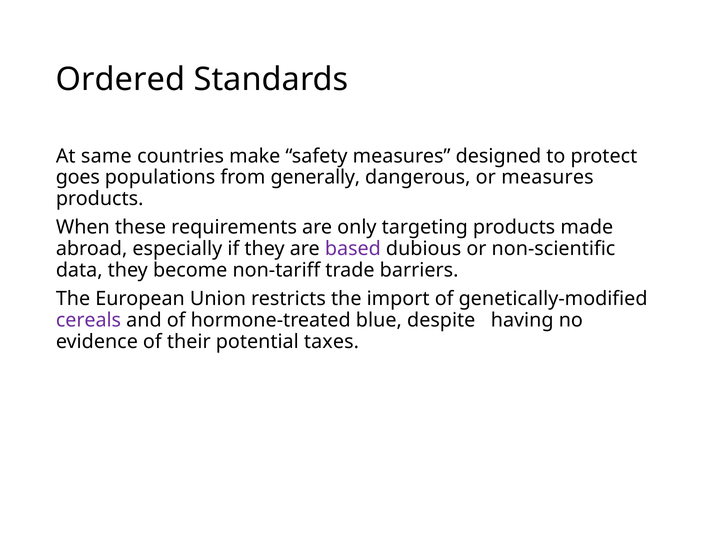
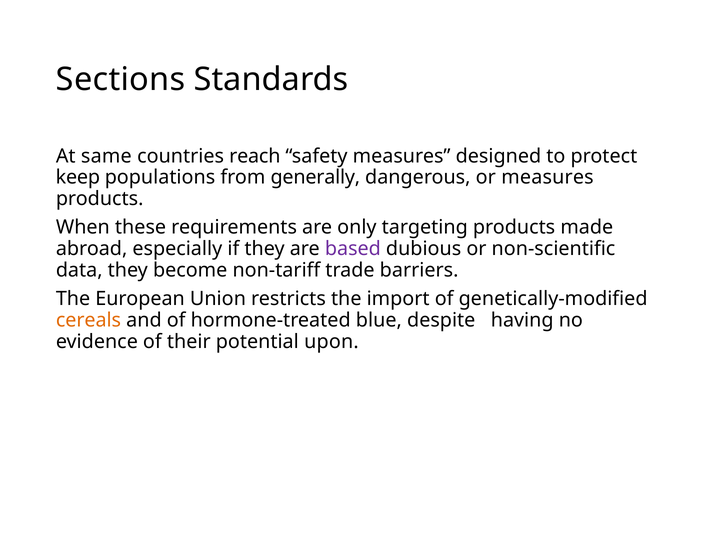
Ordered: Ordered -> Sections
make: make -> reach
goes: goes -> keep
cereals colour: purple -> orange
taxes: taxes -> upon
